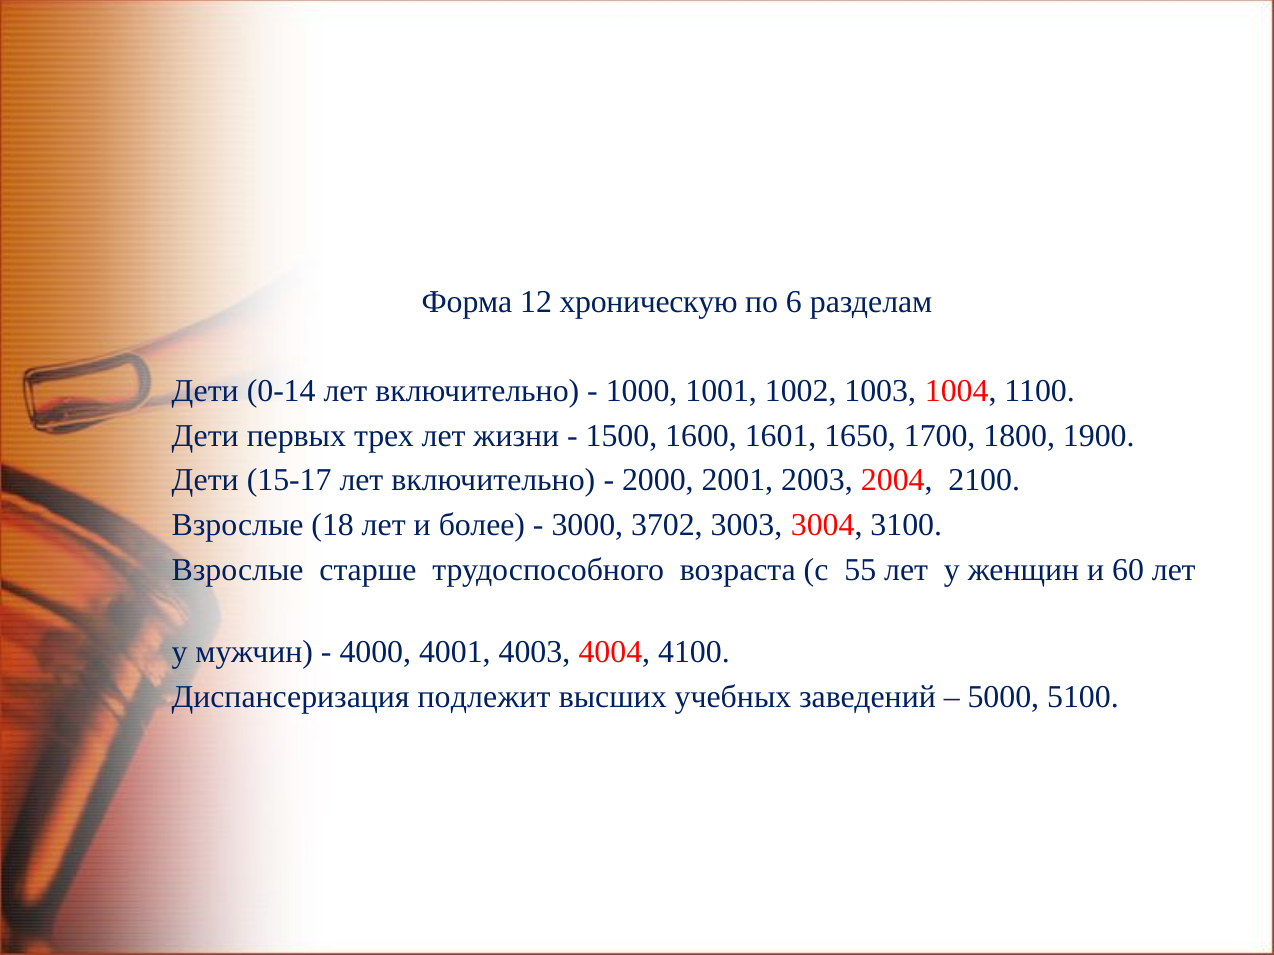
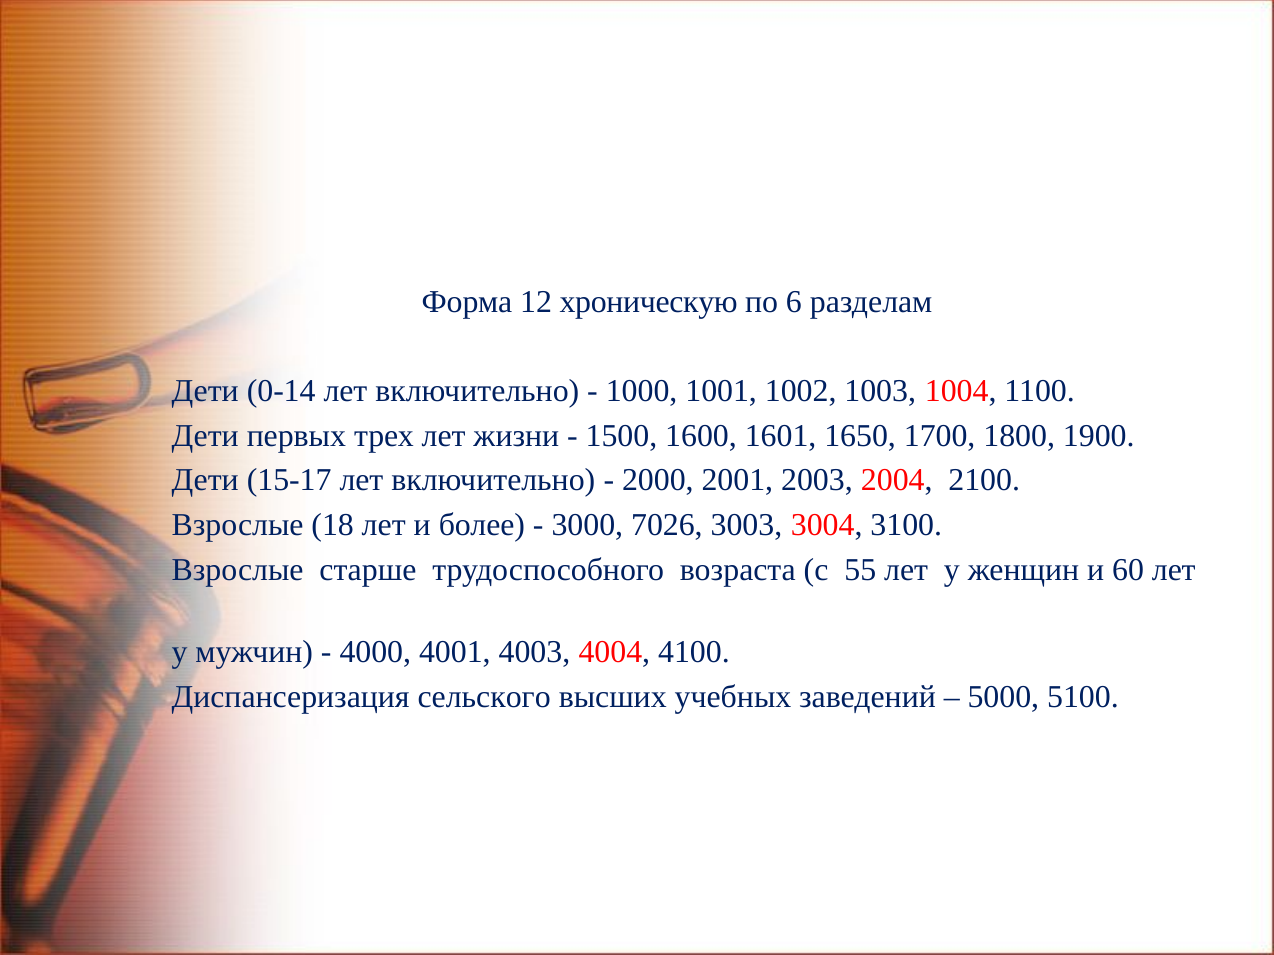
3702: 3702 -> 7026
подлежит: подлежит -> сельского
